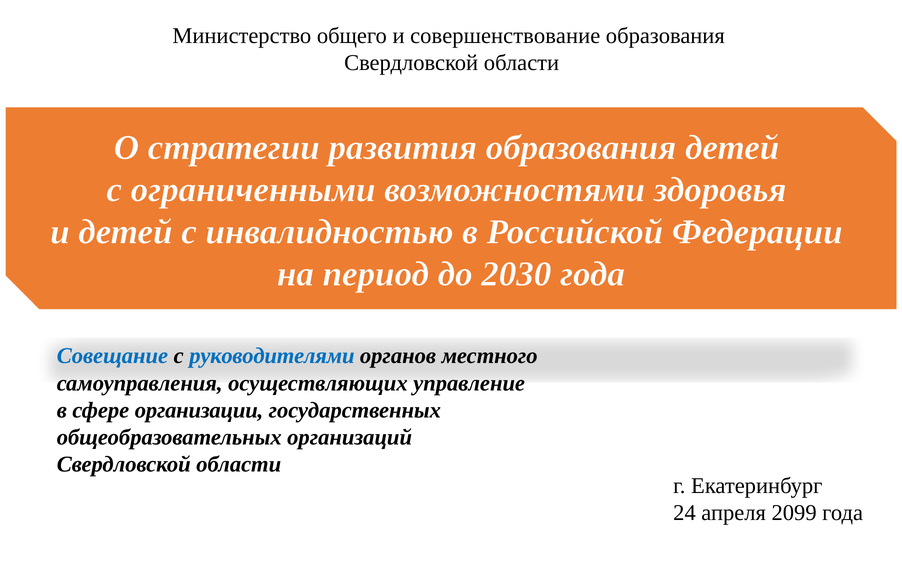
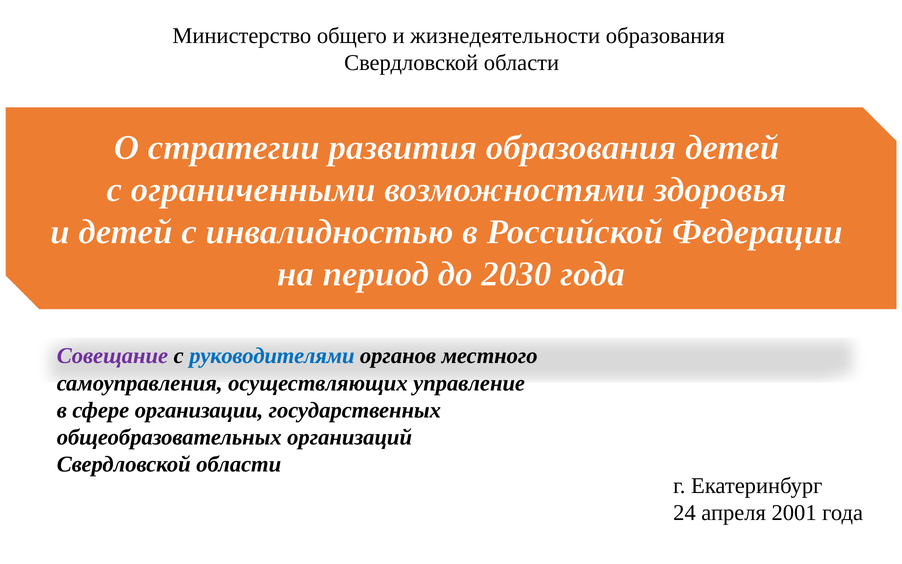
совершенствование: совершенствование -> жизнедеятельности
Совещание colour: blue -> purple
2099: 2099 -> 2001
